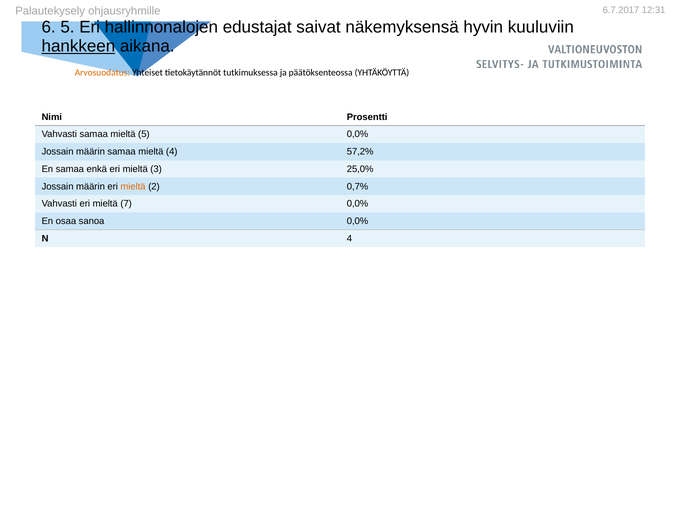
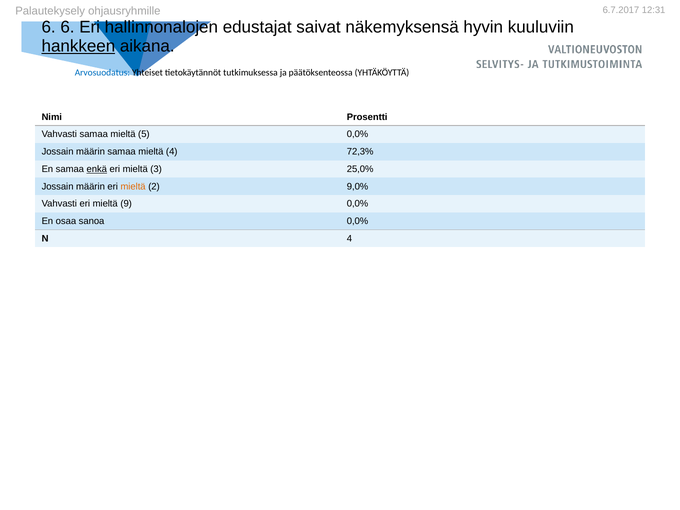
6 5: 5 -> 6
Arvosuodatus colour: orange -> blue
57,2%: 57,2% -> 72,3%
enkä underline: none -> present
0,7%: 0,7% -> 9,0%
7: 7 -> 9
